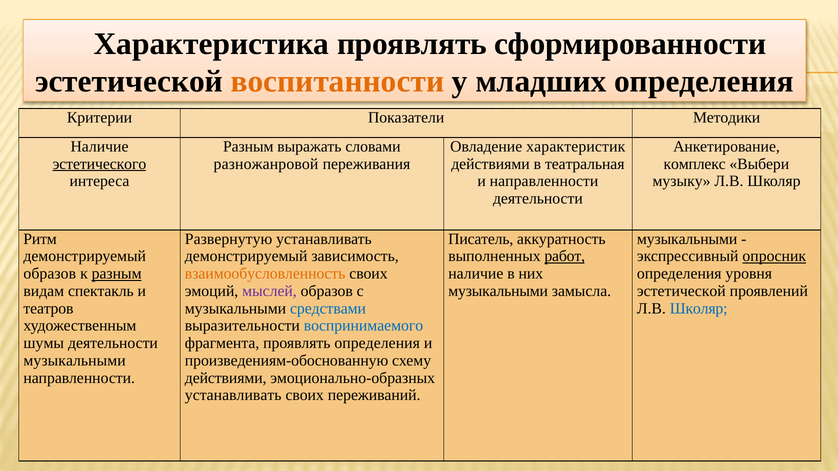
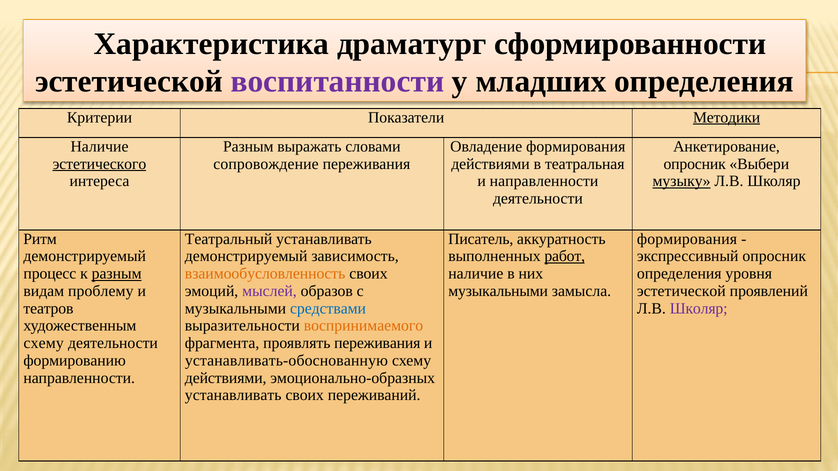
Характеристика проявлять: проявлять -> драматург
воспитанности colour: orange -> purple
Методики underline: none -> present
Овладение характеристик: характеристик -> формирования
разножанровой: разножанровой -> сопровождение
комплекс at (695, 164): комплекс -> опросник
музыку underline: none -> present
Развернутую: Развернутую -> Театральный
музыкальными at (687, 239): музыкальными -> формирования
опросник at (774, 256) underline: present -> none
образов at (50, 274): образов -> процесс
спектакль: спектакль -> проблему
Школяр at (699, 309) colour: blue -> purple
воспринимаемого colour: blue -> orange
шумы at (44, 343): шумы -> схему
проявлять определения: определения -> переживания
музыкальными at (75, 361): музыкальными -> формированию
произведениям-обоснованную: произведениям-обоснованную -> устанавливать-обоснованную
